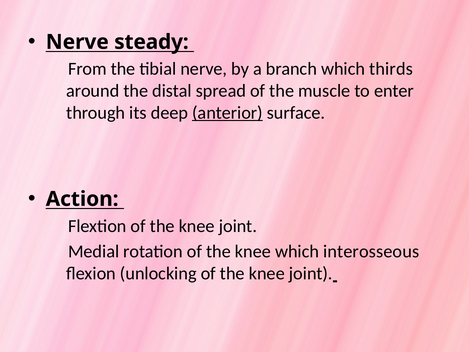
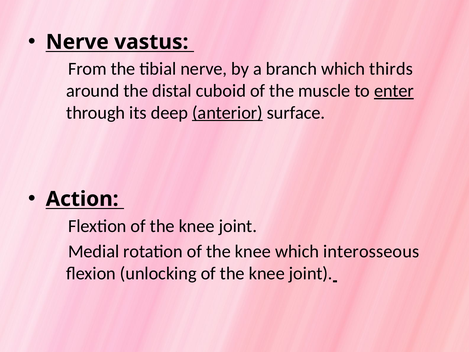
steady: steady -> vastus
spread: spread -> cuboid
enter underline: none -> present
